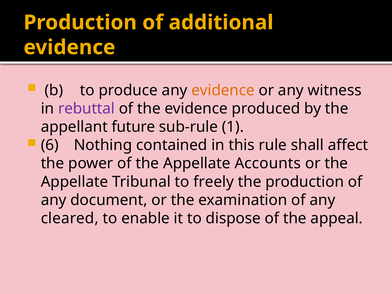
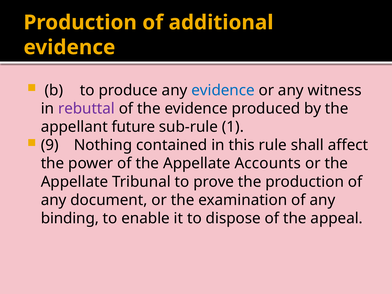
evidence at (223, 90) colour: orange -> blue
6: 6 -> 9
freely: freely -> prove
cleared: cleared -> binding
